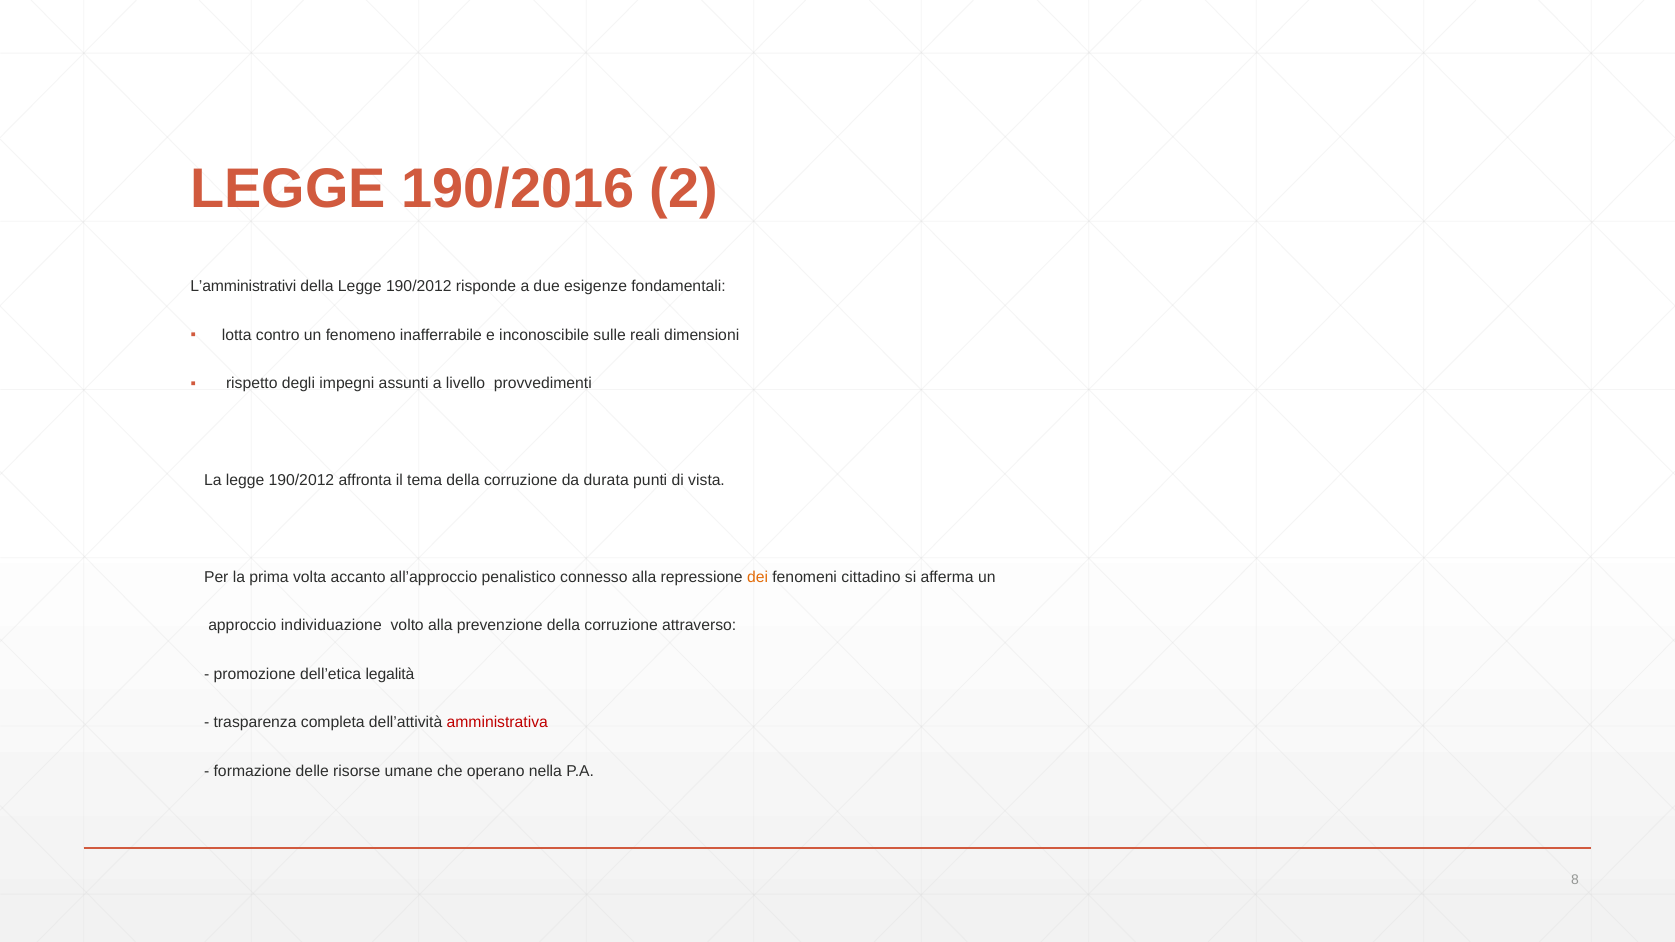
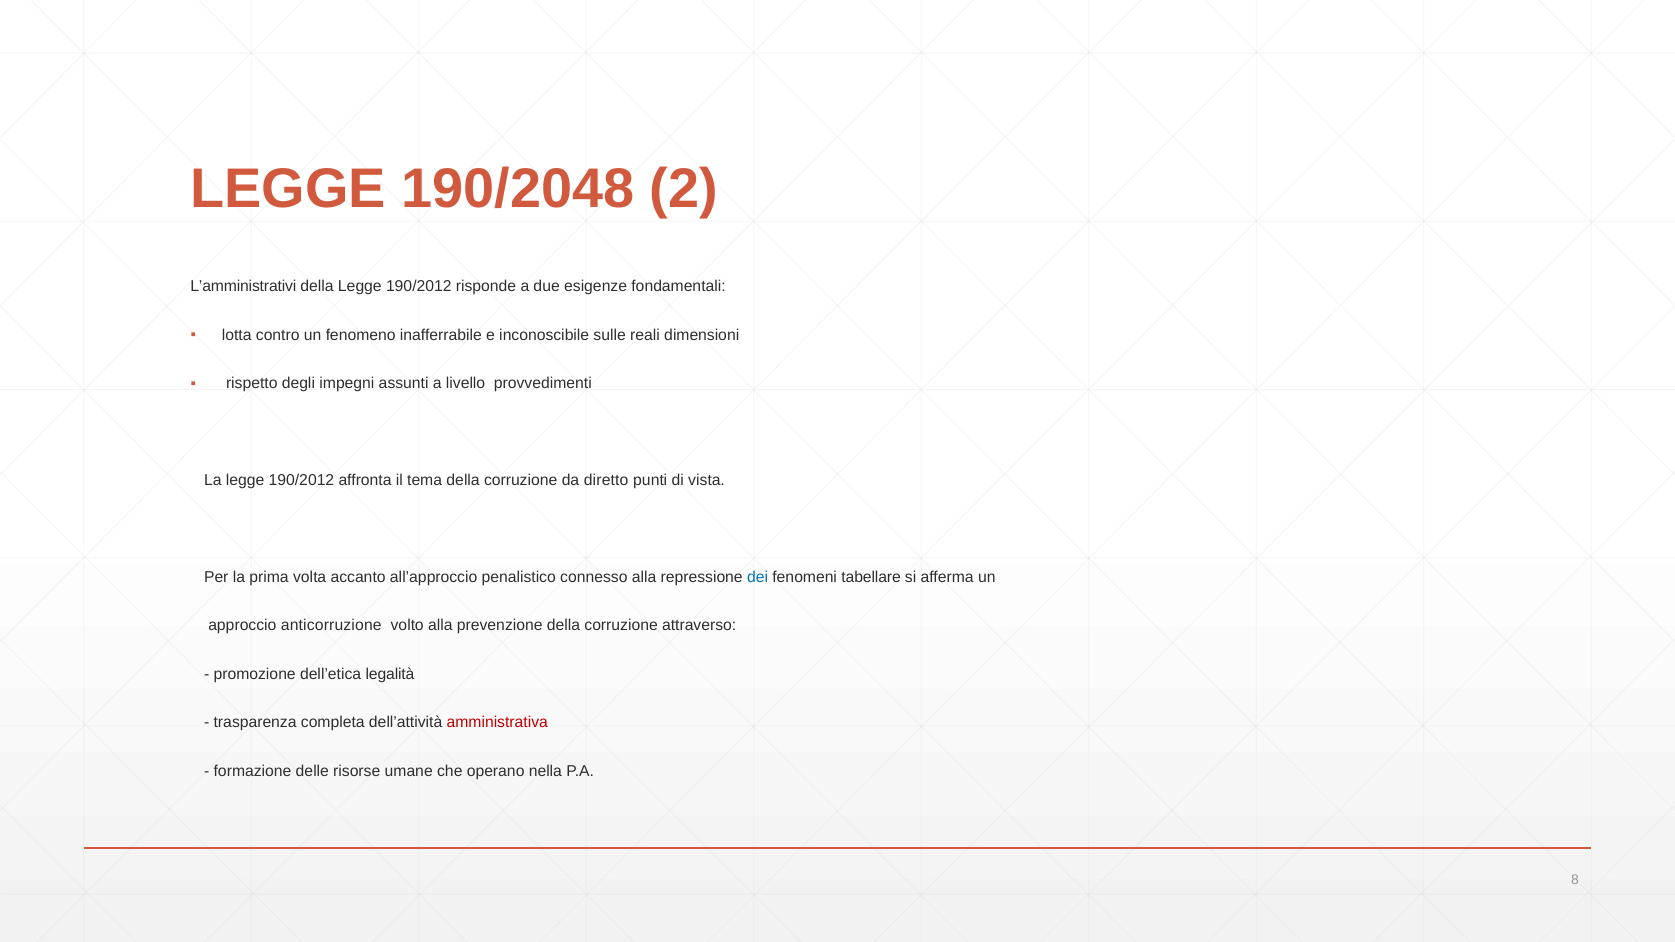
190/2016: 190/2016 -> 190/2048
durata: durata -> diretto
dei colour: orange -> blue
cittadino: cittadino -> tabellare
individuazione: individuazione -> anticorruzione
